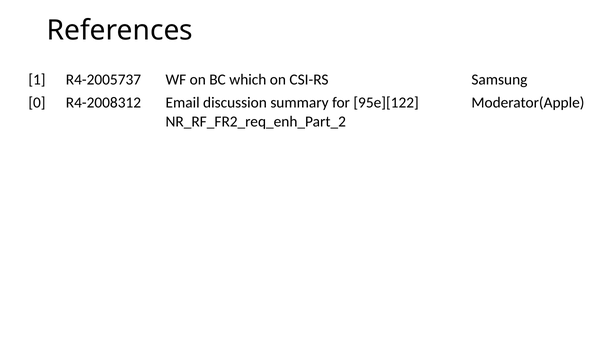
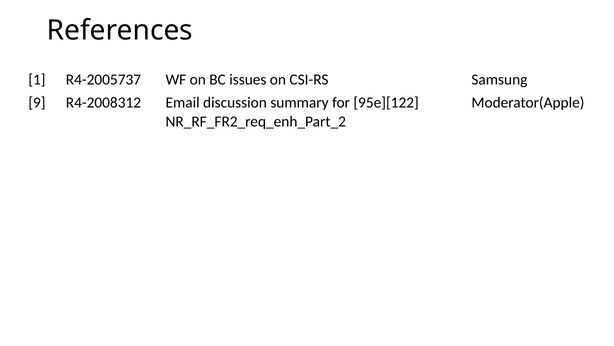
which: which -> issues
0: 0 -> 9
